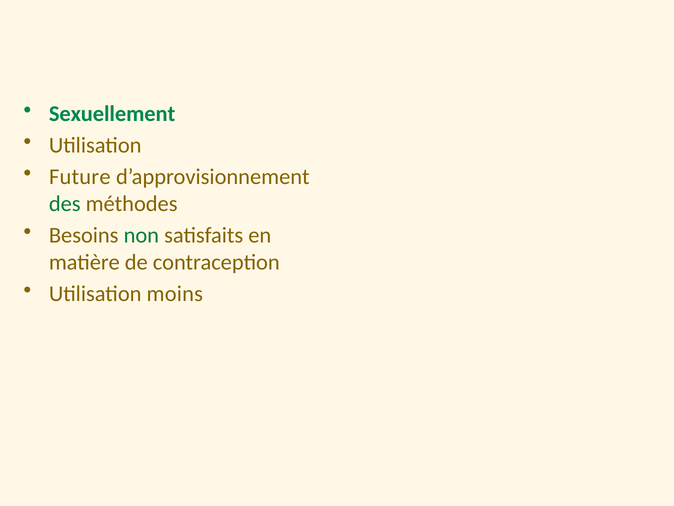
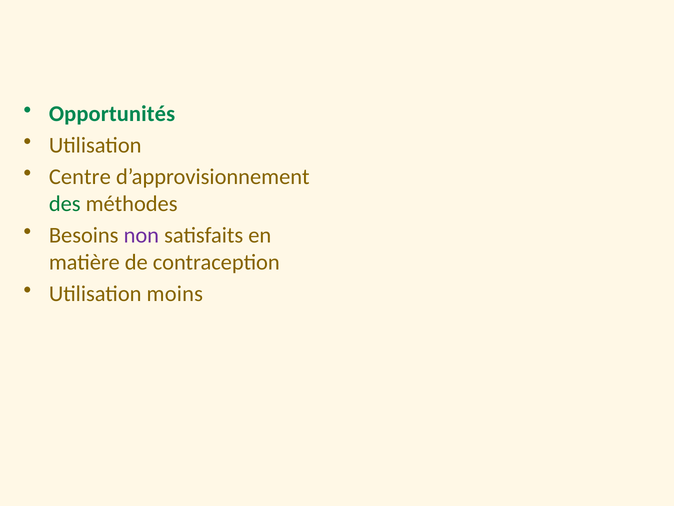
Sexuellement: Sexuellement -> Opportunités
Future: Future -> Centre
non colour: green -> purple
